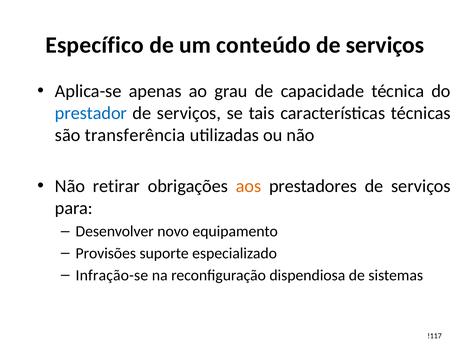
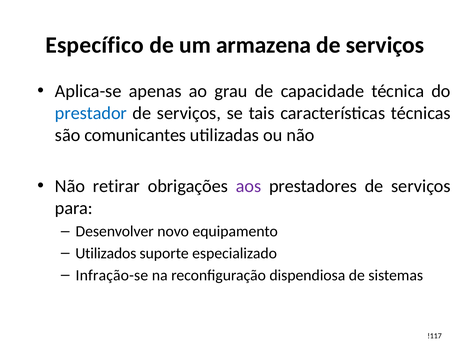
conteúdo: conteúdo -> armazena
transferência: transferência -> comunicantes
aos colour: orange -> purple
Provisões: Provisões -> Utilizados
